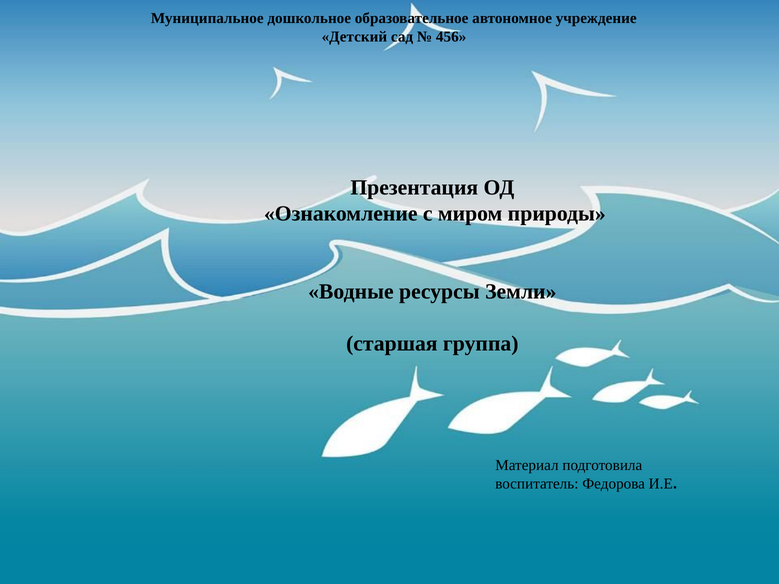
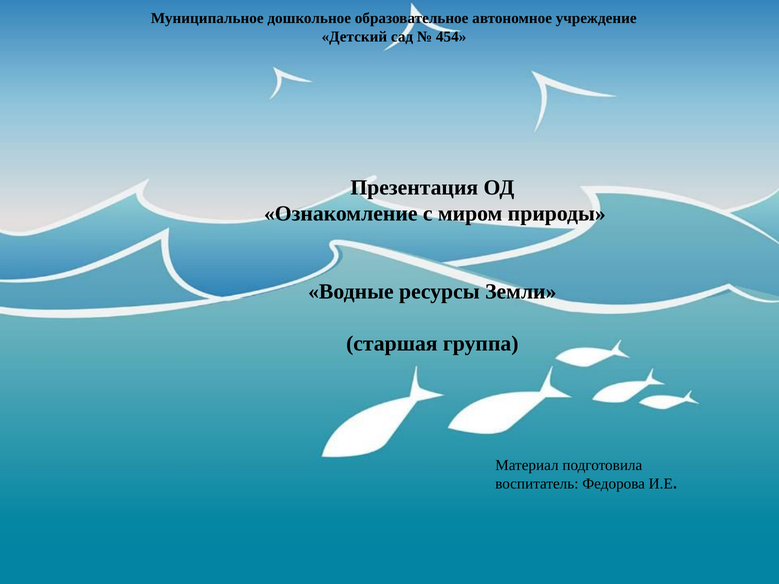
456: 456 -> 454
